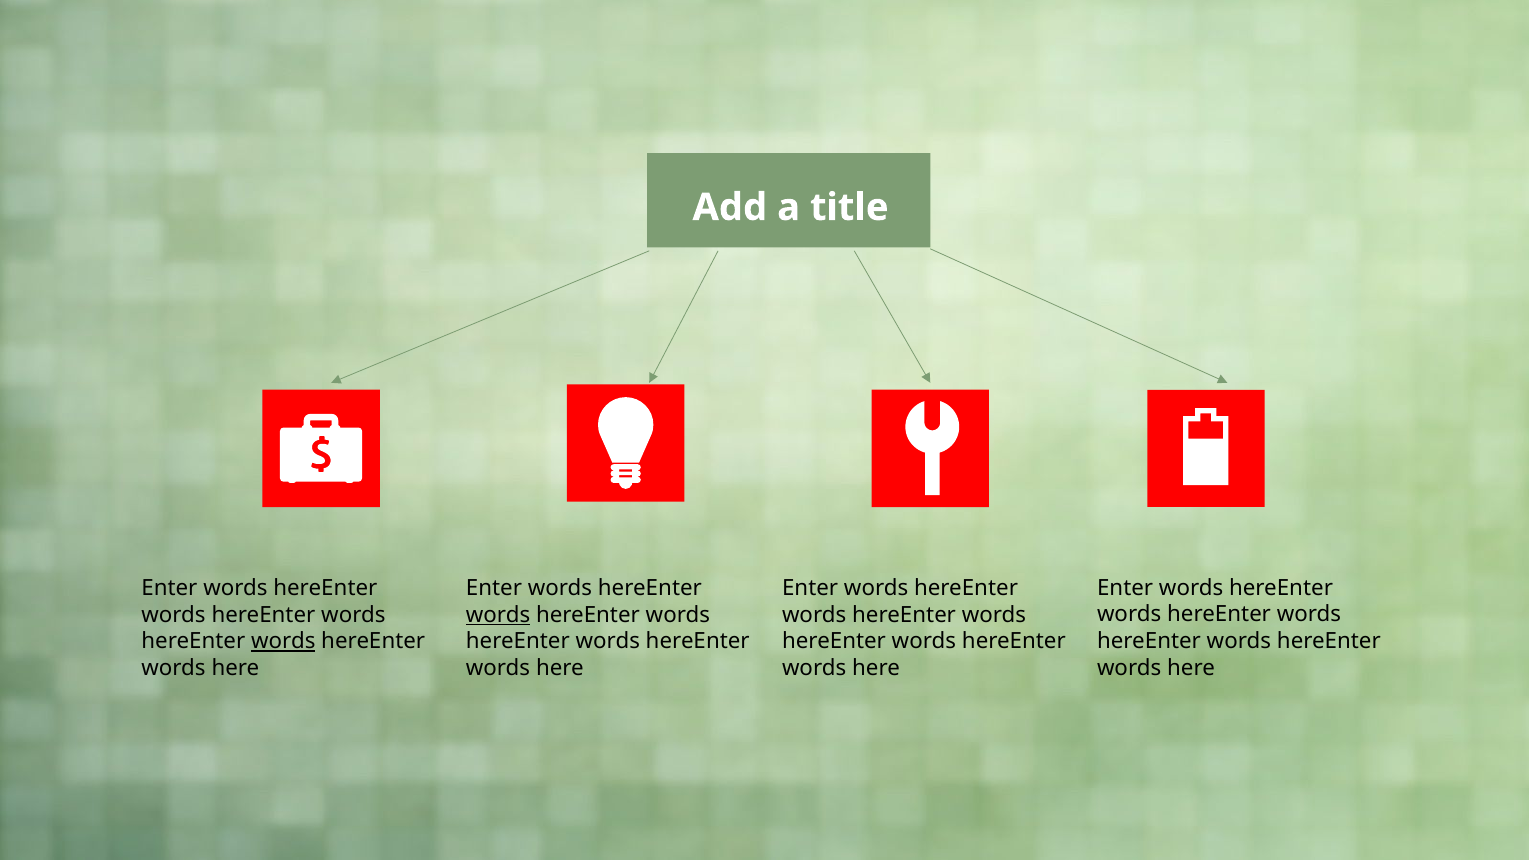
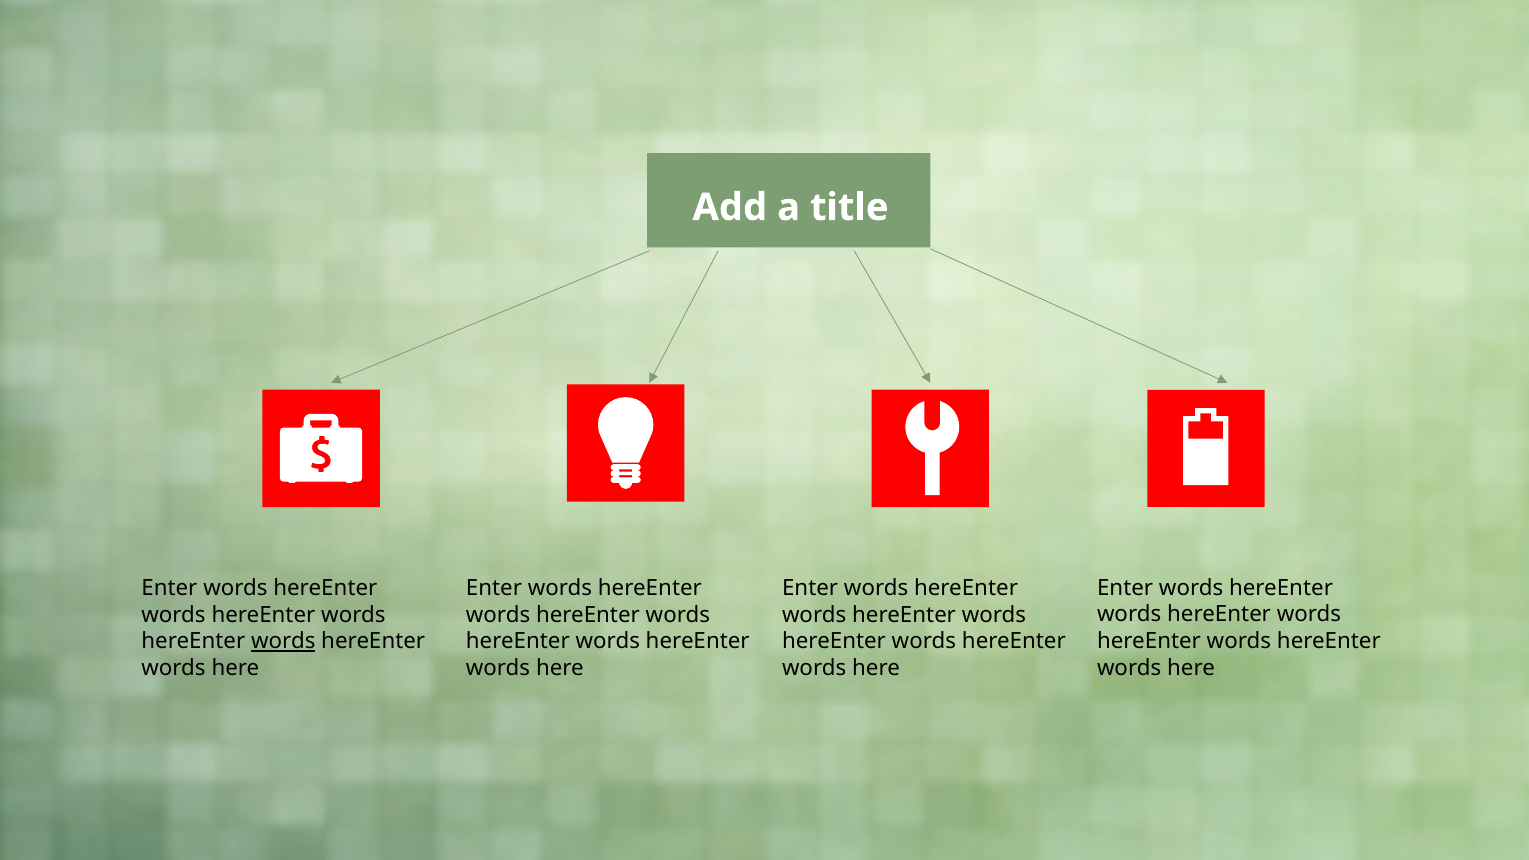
words at (498, 615) underline: present -> none
